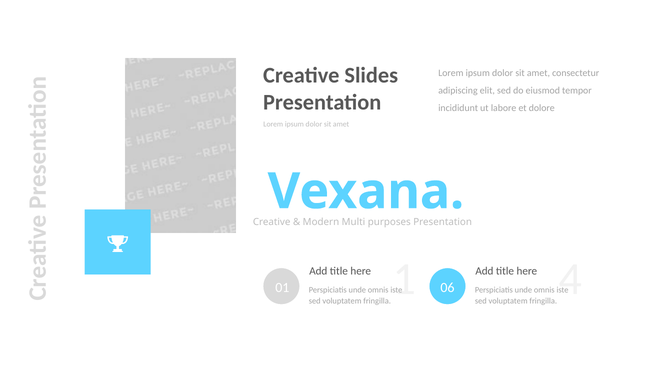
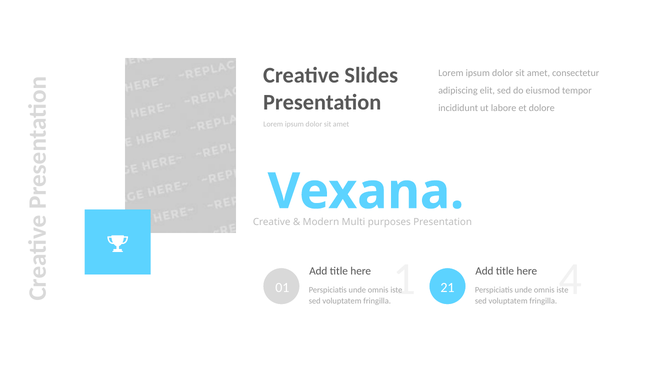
06: 06 -> 21
